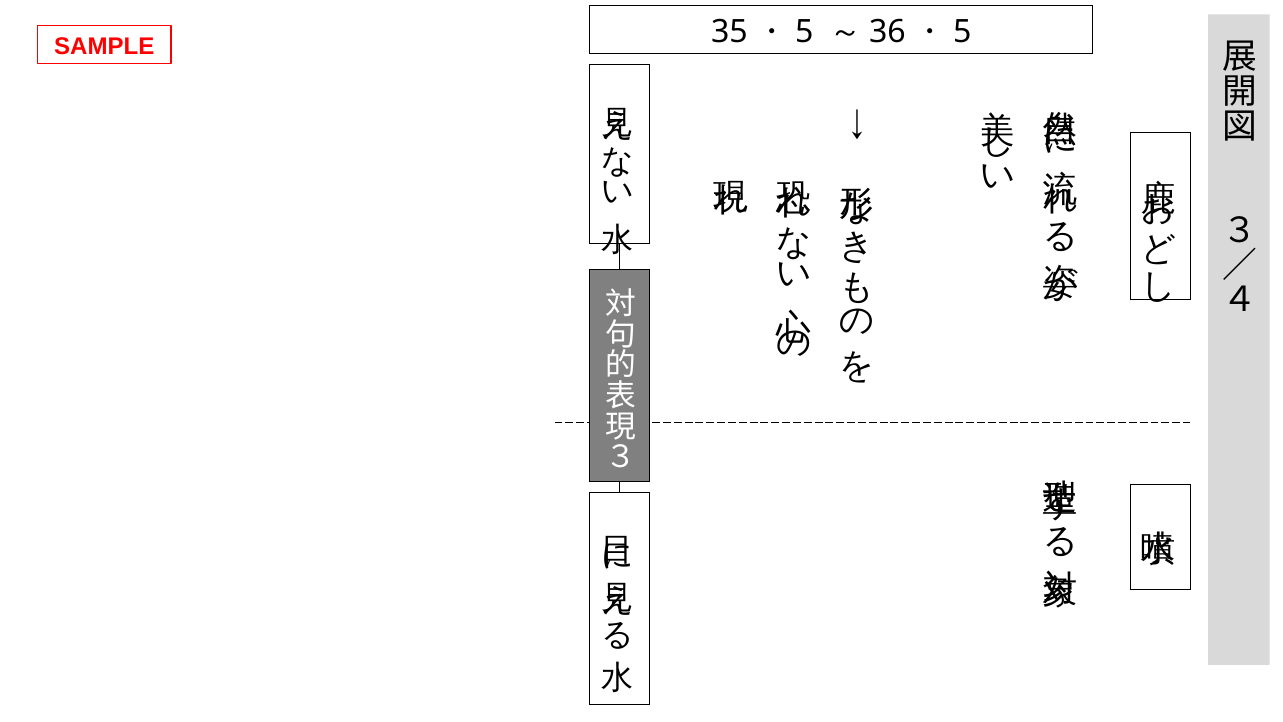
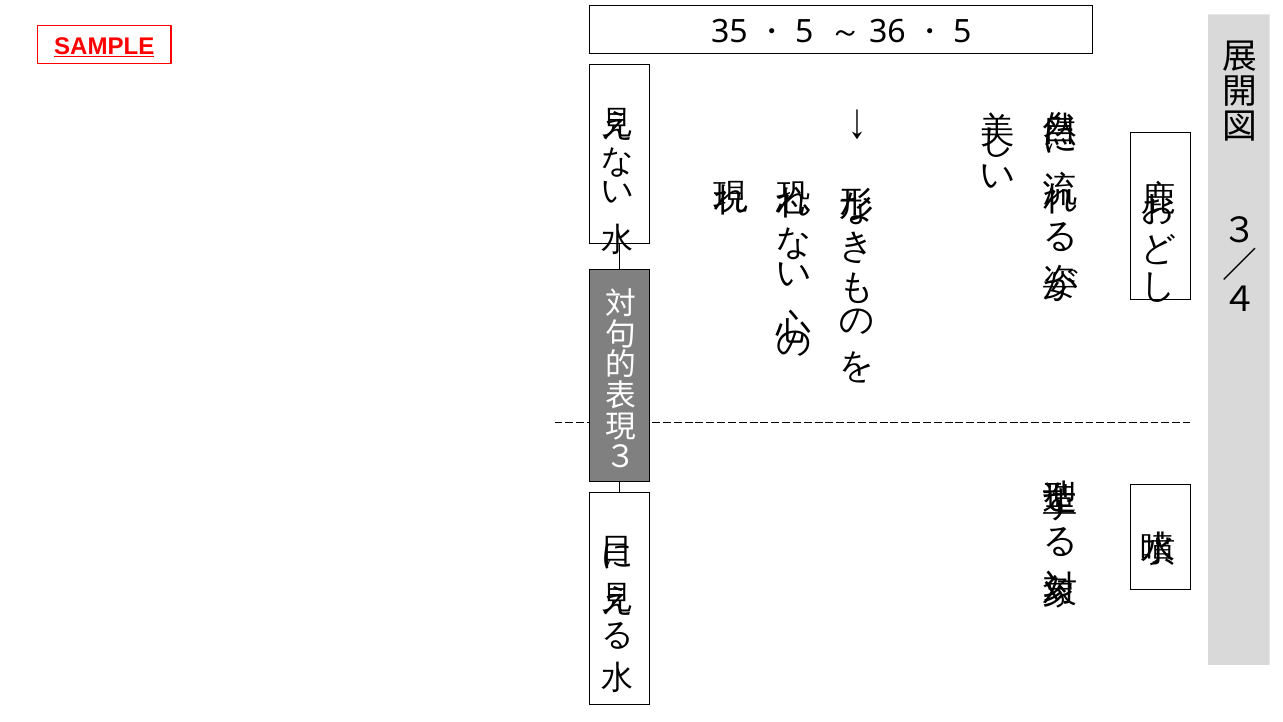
SAMPLE underline: none -> present
